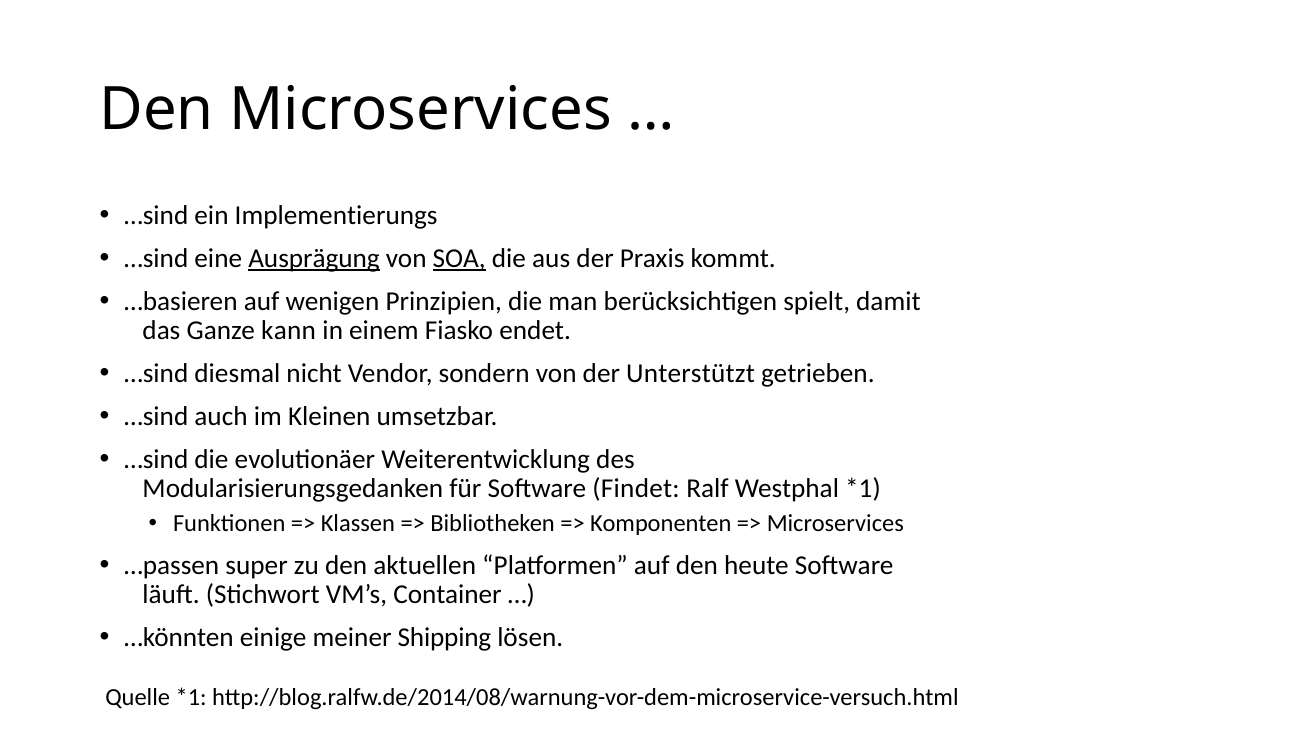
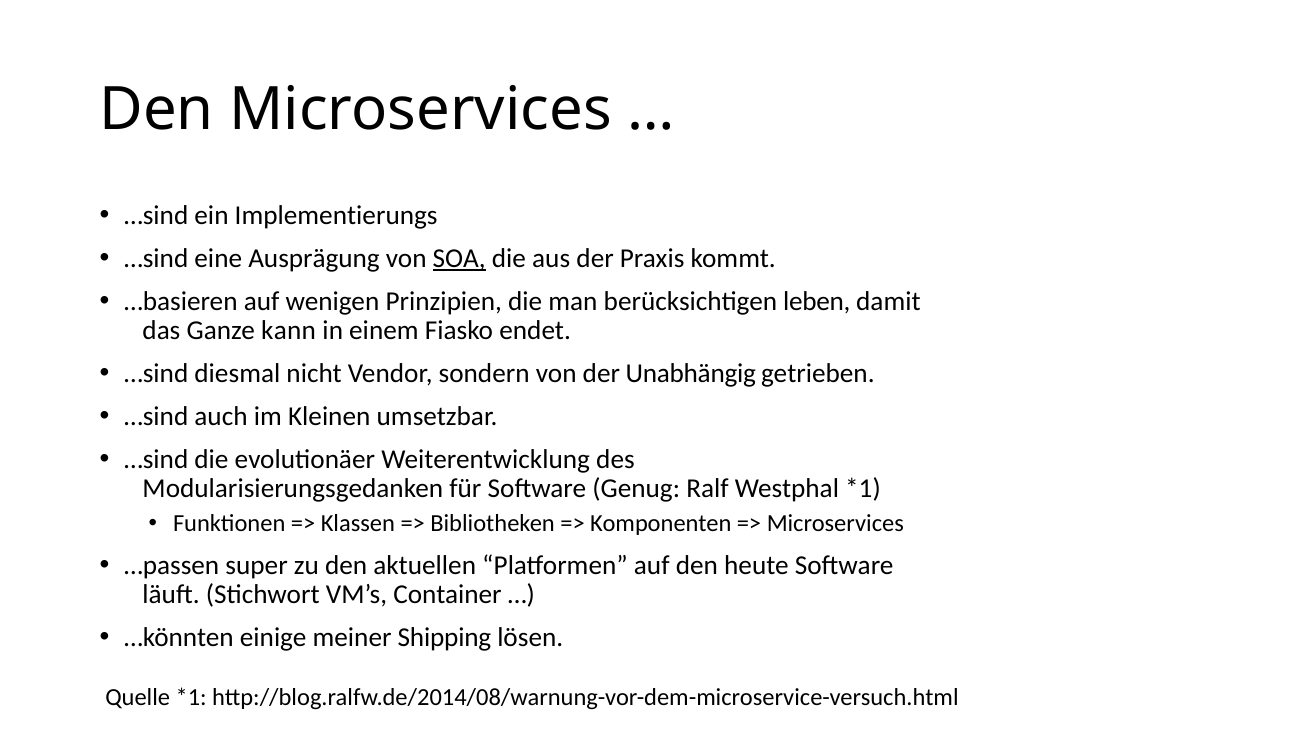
Ausprägung underline: present -> none
spielt: spielt -> leben
Unterstützt: Unterstützt -> Unabhängig
Findet: Findet -> Genug
